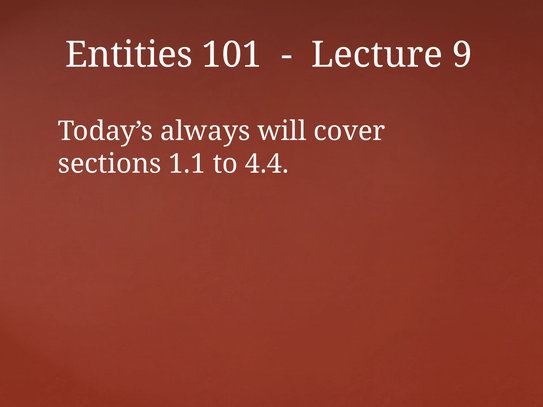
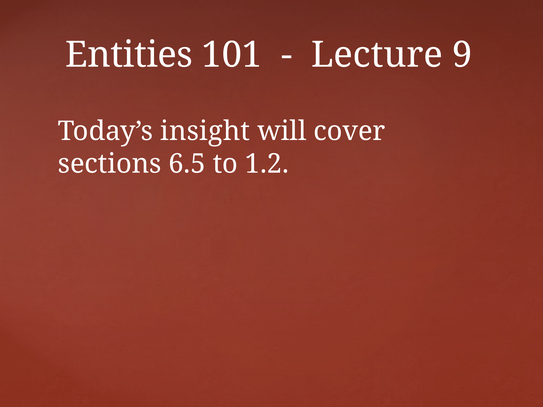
always: always -> insight
1.1: 1.1 -> 6.5
4.4: 4.4 -> 1.2
